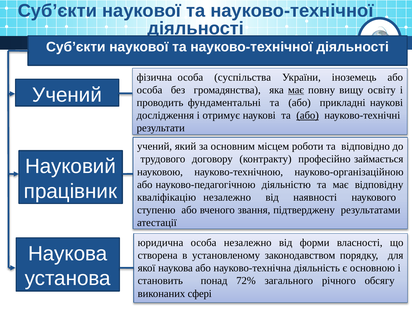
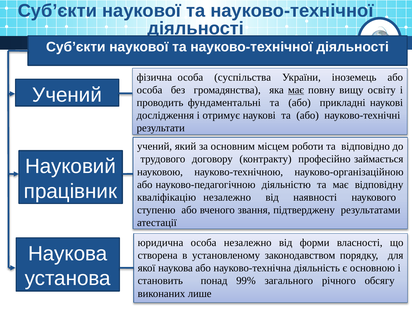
або at (308, 115) underline: present -> none
72%: 72% -> 99%
сфері: сфері -> лише
